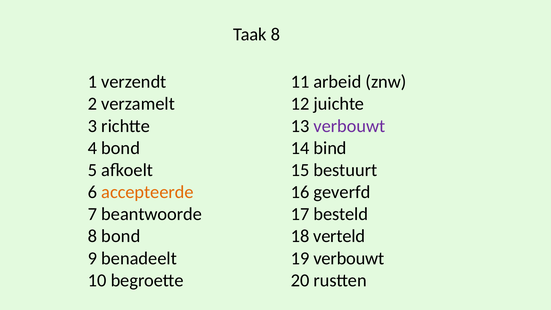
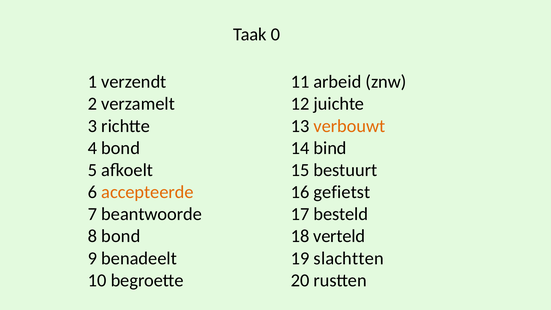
Taak 8: 8 -> 0
verbouwt at (349, 126) colour: purple -> orange
geverfd: geverfd -> gefietst
19 verbouwt: verbouwt -> slachtten
